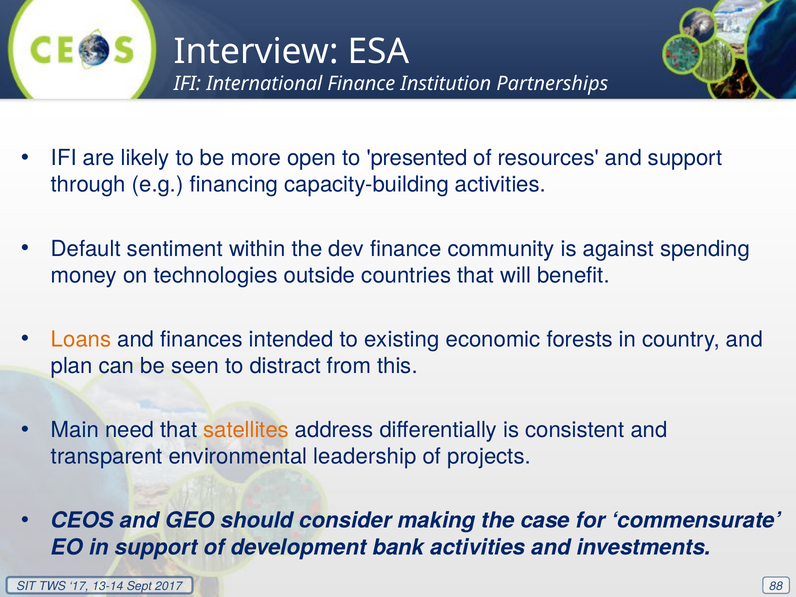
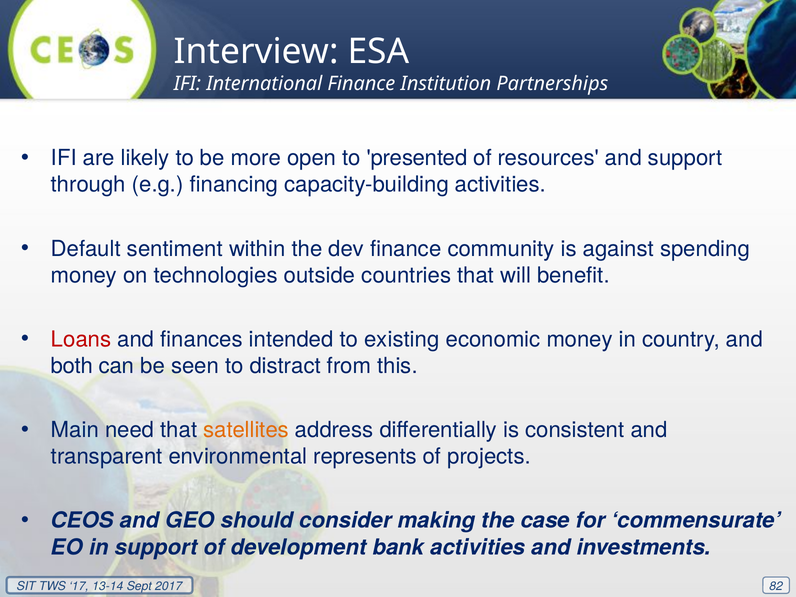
Loans colour: orange -> red
economic forests: forests -> money
plan: plan -> both
leadership: leadership -> represents
88: 88 -> 82
